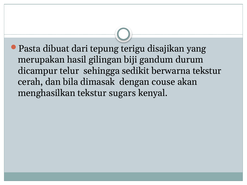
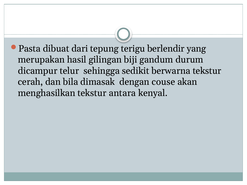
disajikan: disajikan -> berlendir
sugars: sugars -> antara
